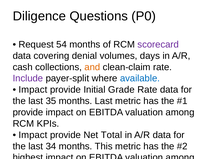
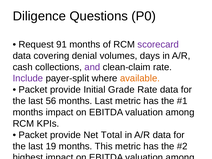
54: 54 -> 91
and colour: orange -> purple
available colour: blue -> orange
Impact at (33, 90): Impact -> Packet
35: 35 -> 56
provide at (28, 112): provide -> months
Impact at (33, 135): Impact -> Packet
34: 34 -> 19
